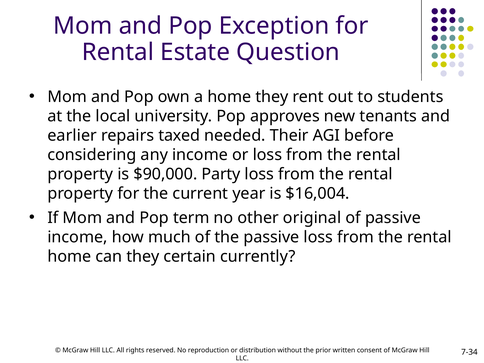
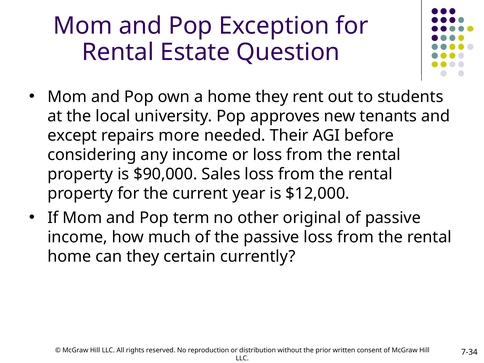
earlier: earlier -> except
taxed: taxed -> more
Party: Party -> Sales
$16,004: $16,004 -> $12,000
